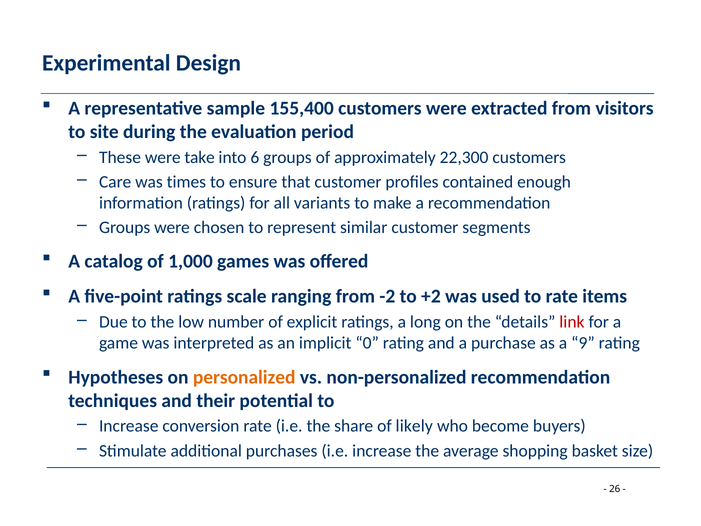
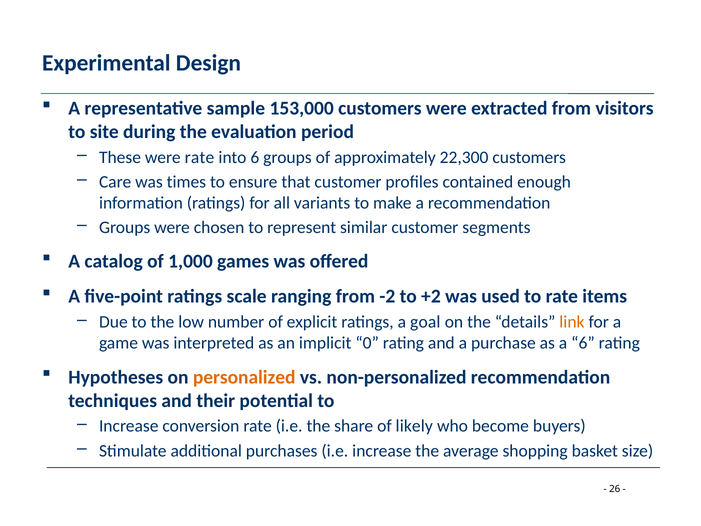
155,400: 155,400 -> 153,000
were take: take -> rate
long: long -> goal
link colour: red -> orange
a 9: 9 -> 6
